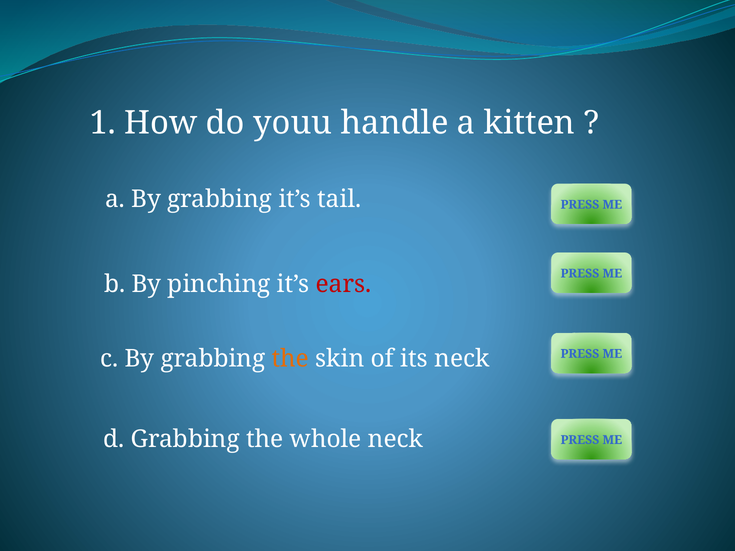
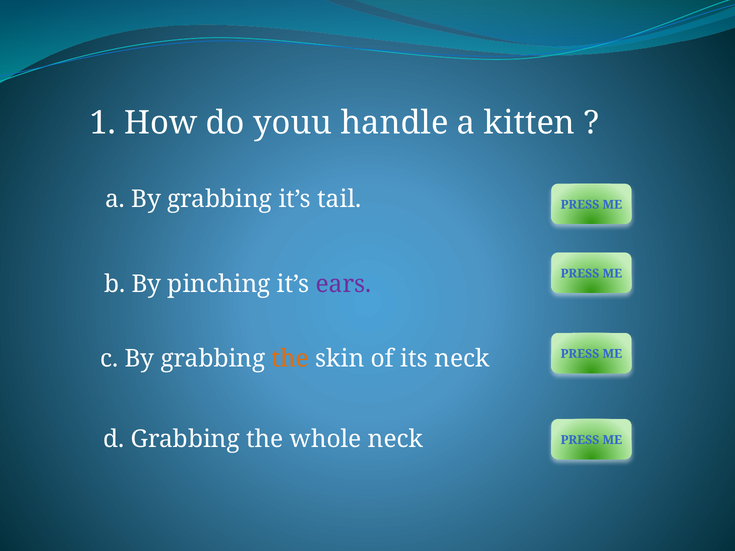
ears colour: red -> purple
